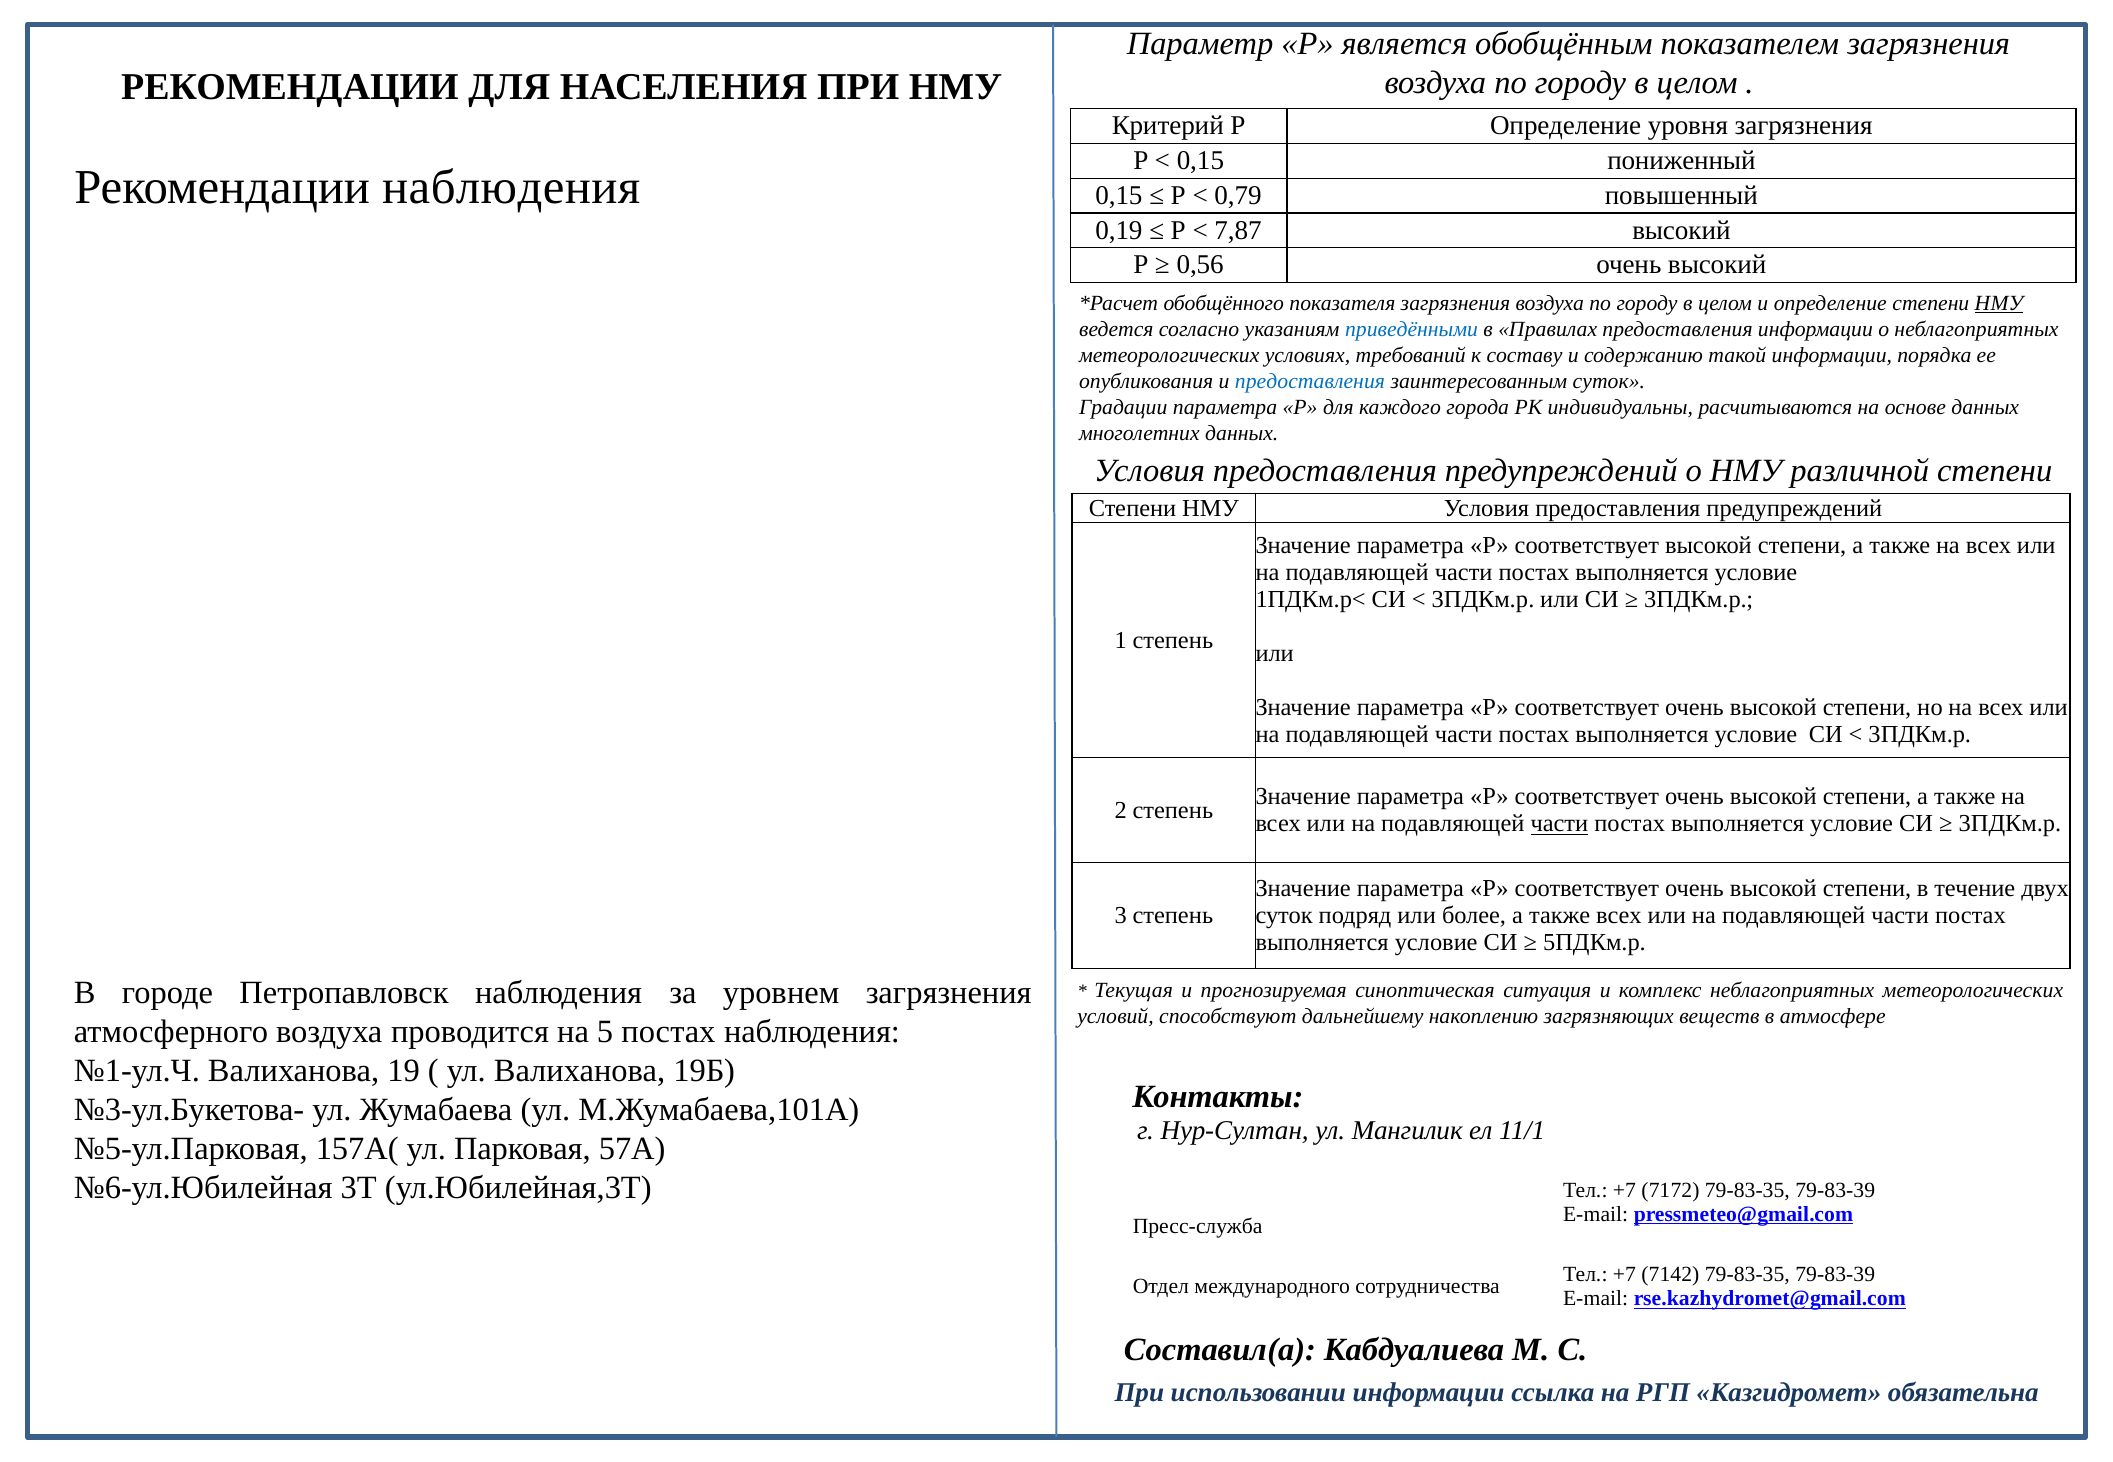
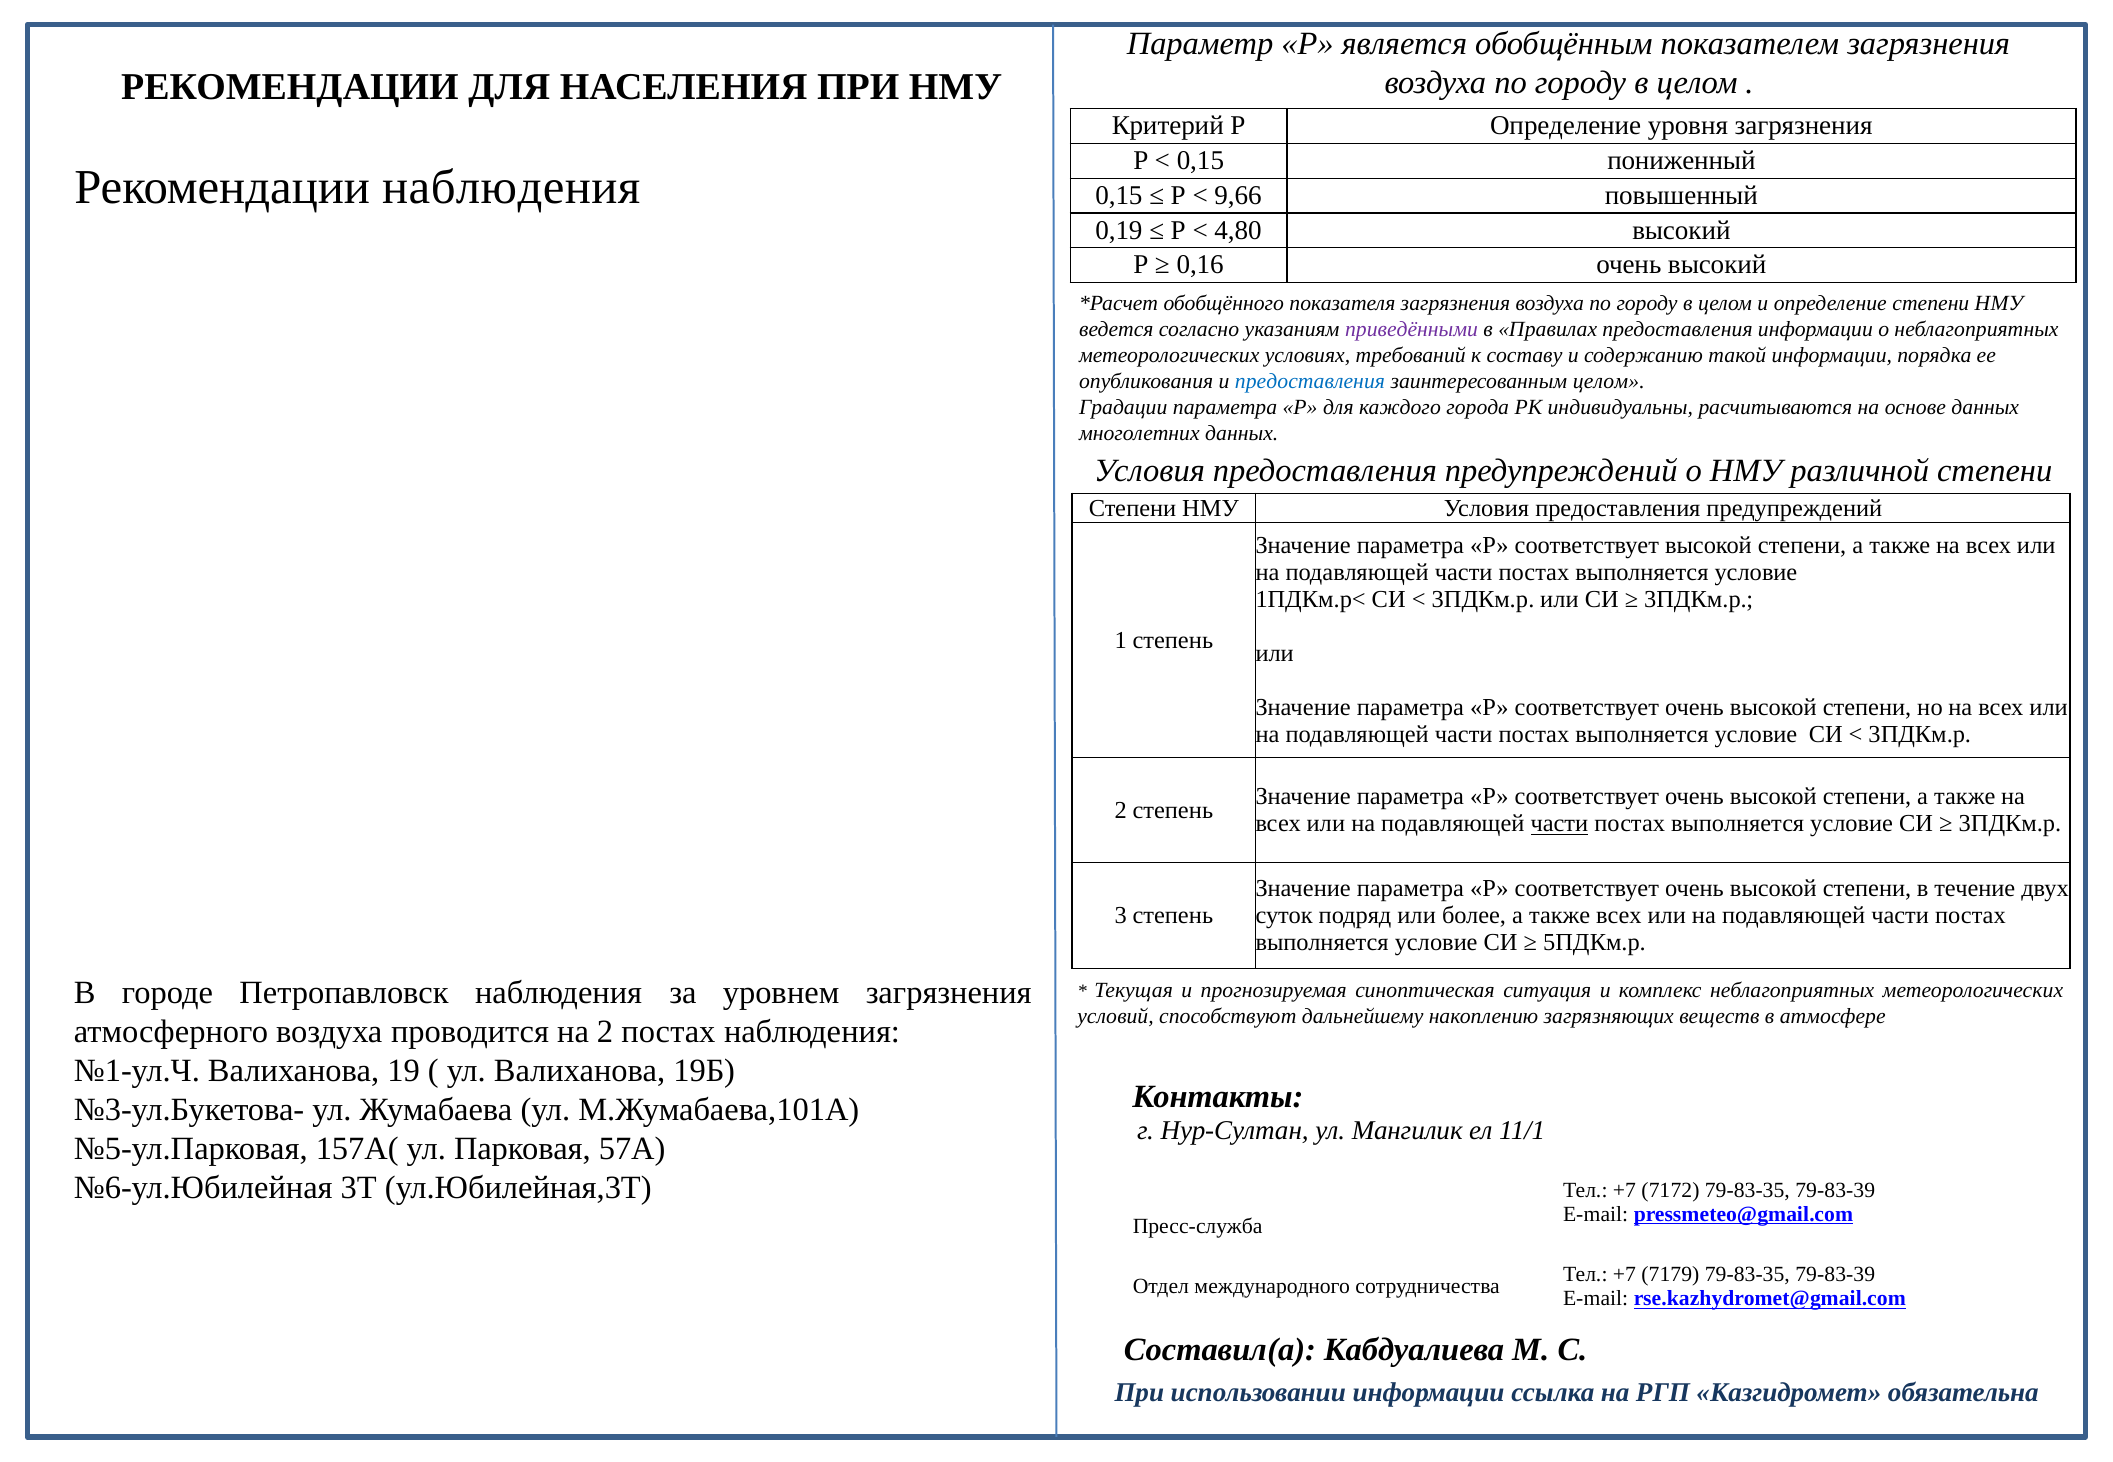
0,79: 0,79 -> 9,66
7,87: 7,87 -> 4,80
0,56: 0,56 -> 0,16
НМУ at (1999, 304) underline: present -> none
приведёнными colour: blue -> purple
заинтересованным суток: суток -> целом
на 5: 5 -> 2
7142: 7142 -> 7179
